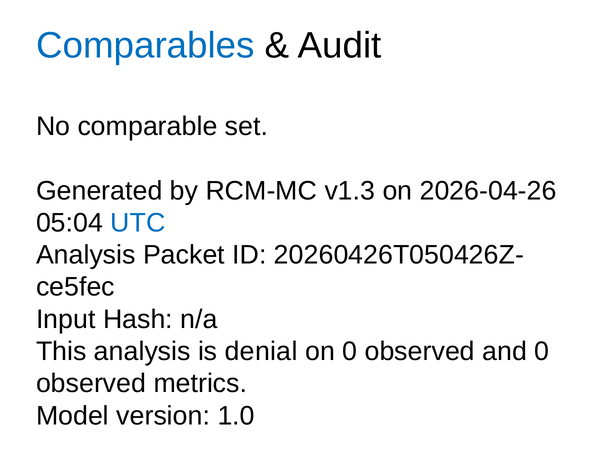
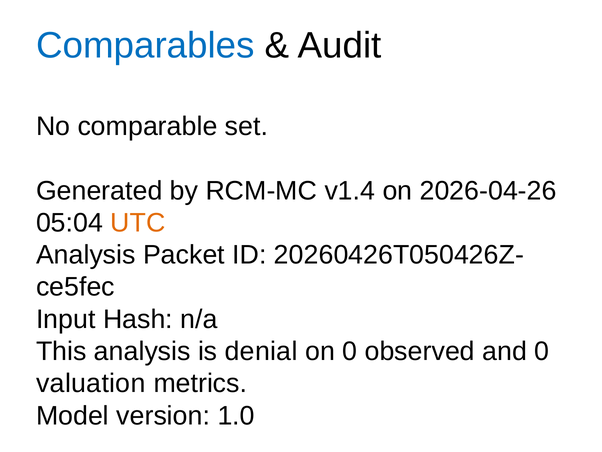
v1.3: v1.3 -> v1.4
UTC colour: blue -> orange
observed at (91, 383): observed -> valuation
